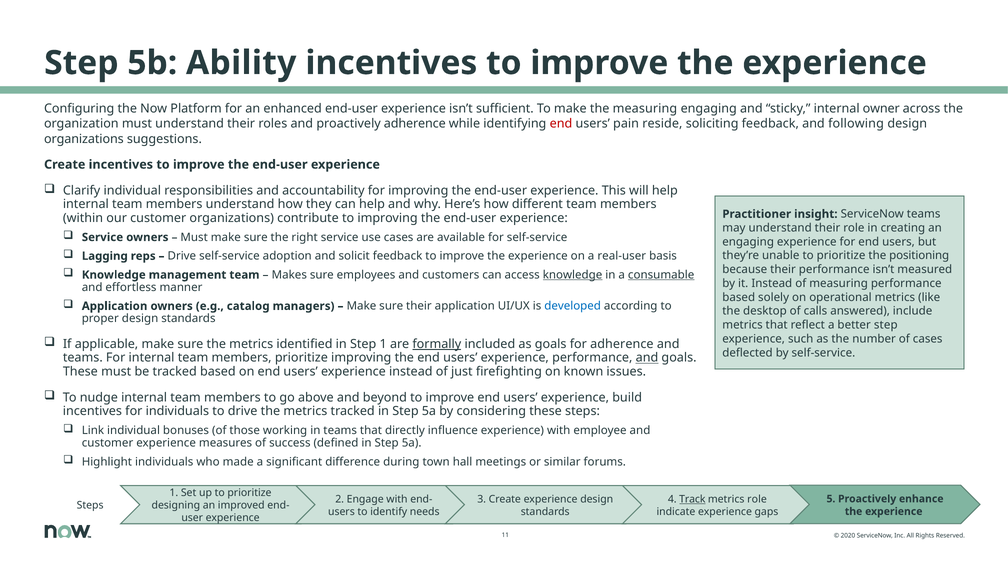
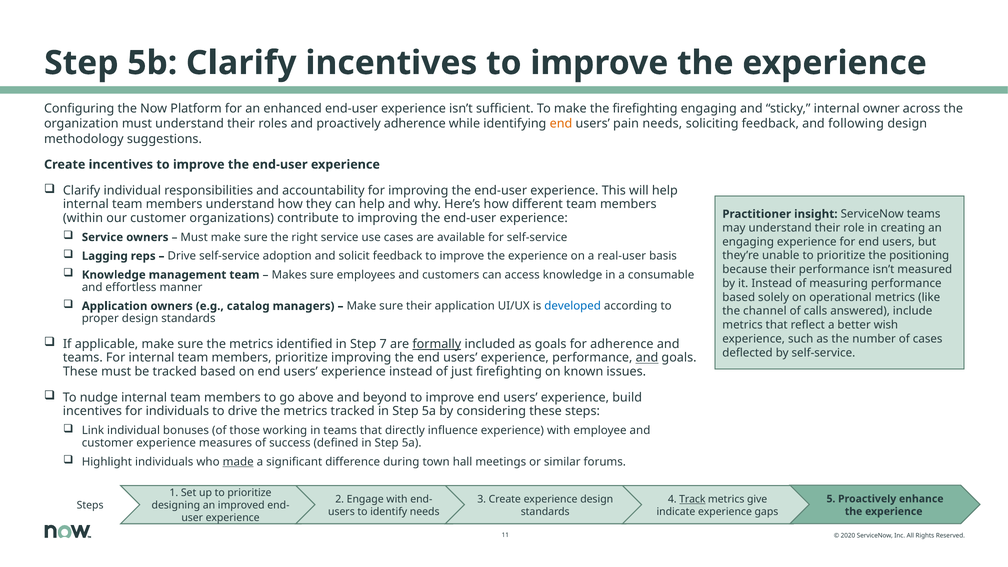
5b Ability: Ability -> Clarify
the measuring: measuring -> firefighting
end at (561, 124) colour: red -> orange
pain reside: reside -> needs
organizations at (84, 139): organizations -> methodology
knowledge at (573, 275) underline: present -> none
consumable underline: present -> none
desktop: desktop -> channel
better step: step -> wish
Step 1: 1 -> 7
made underline: none -> present
metrics role: role -> give
